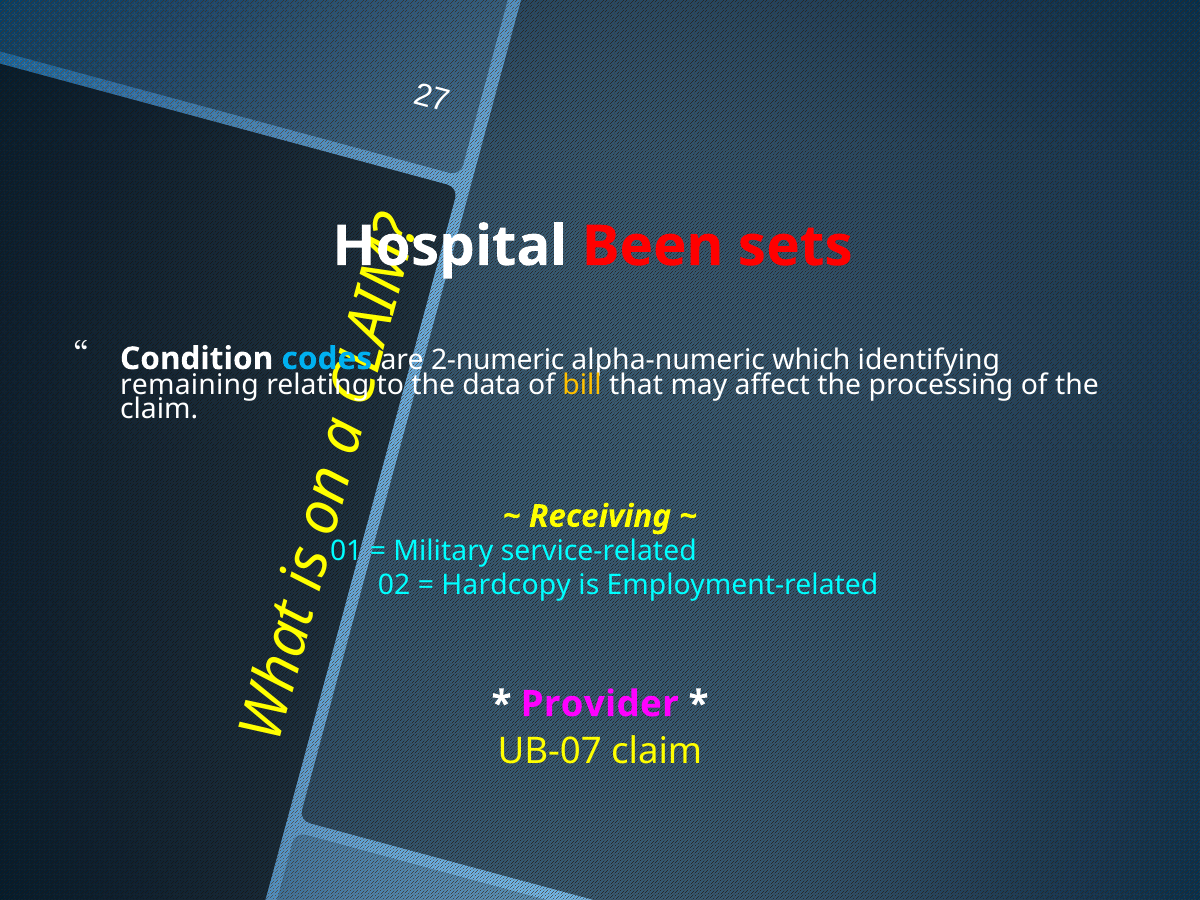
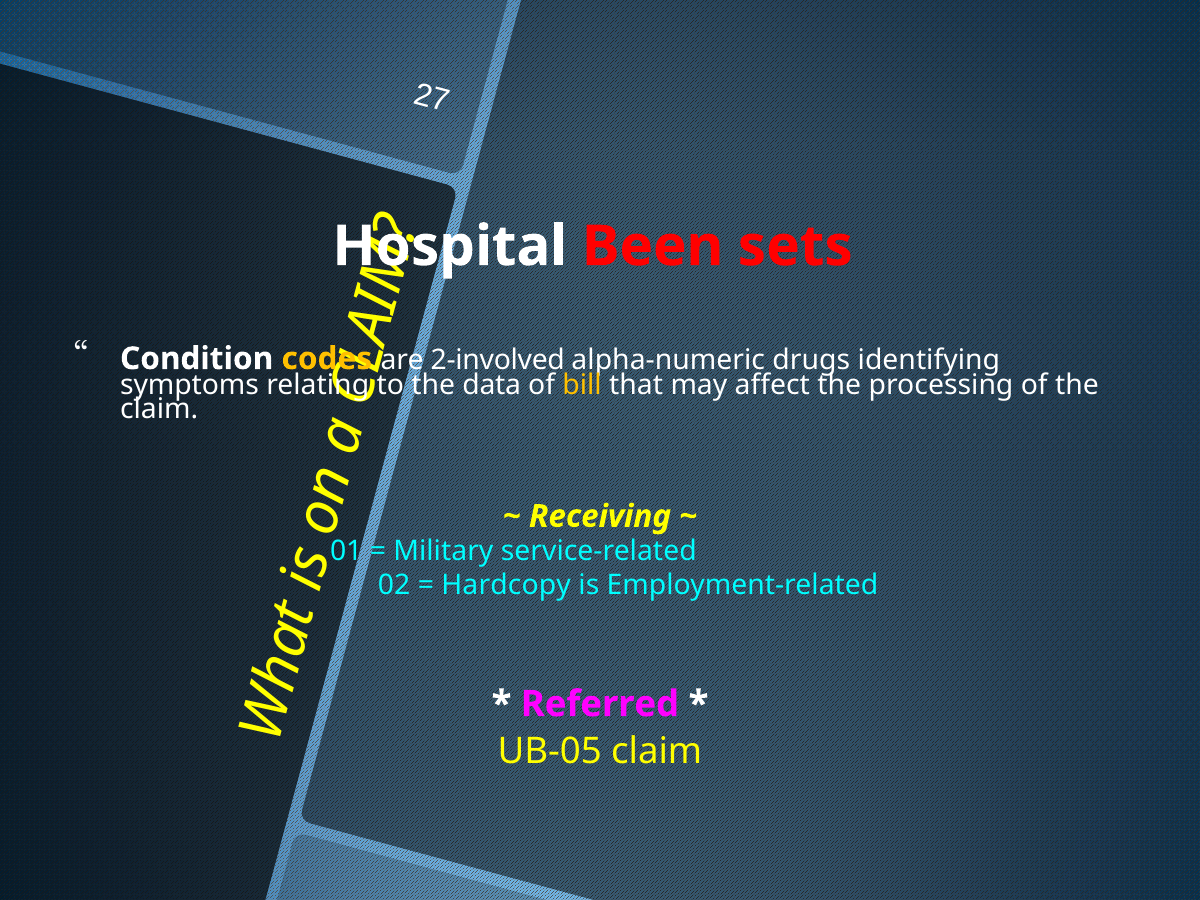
codes colour: light blue -> yellow
2-numeric: 2-numeric -> 2-involved
which: which -> drugs
remaining: remaining -> symptoms
Provider: Provider -> Referred
UB-07: UB-07 -> UB-05
